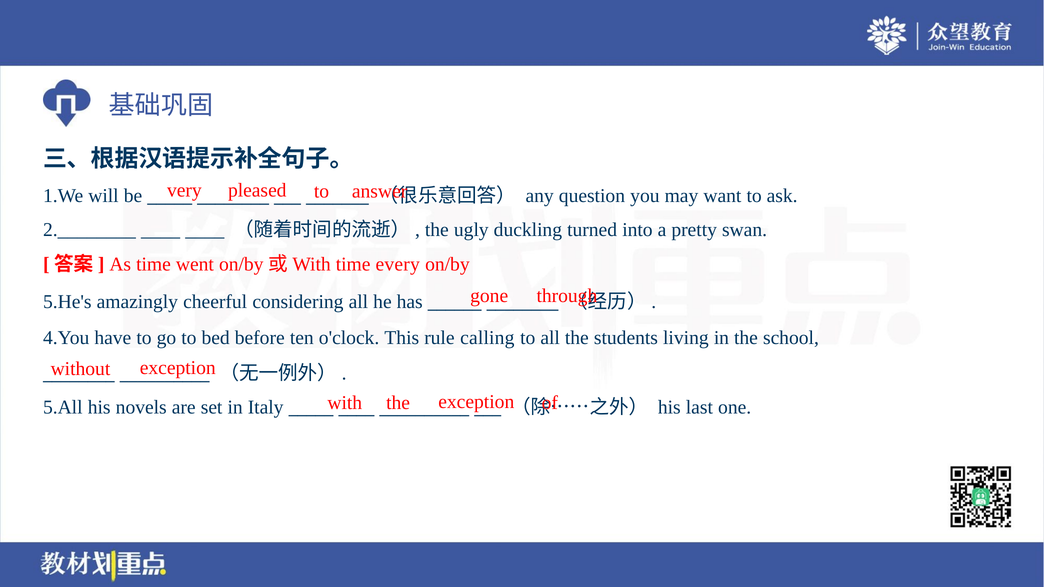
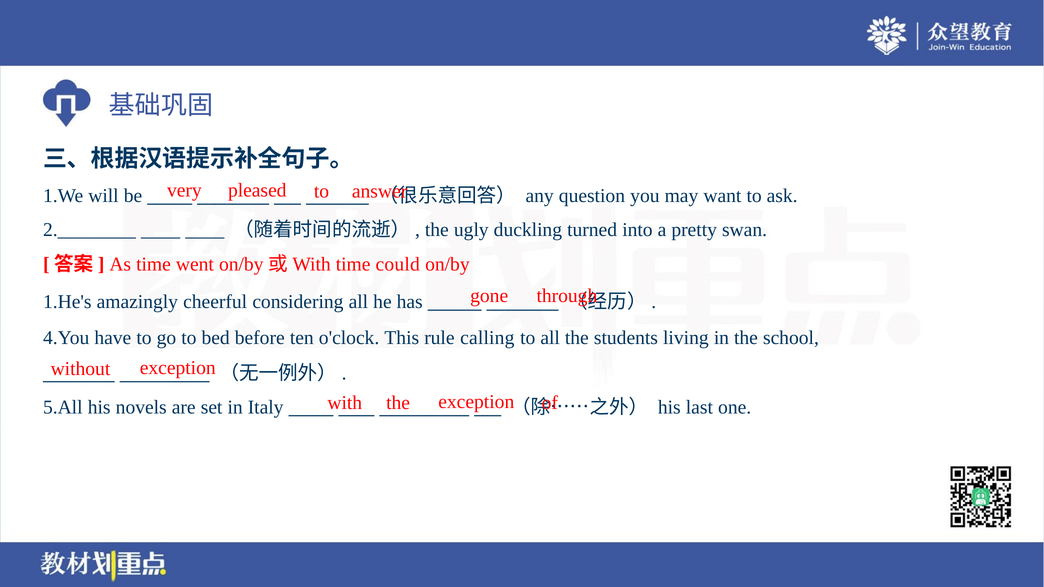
every: every -> could
5.He's: 5.He's -> 1.He's
